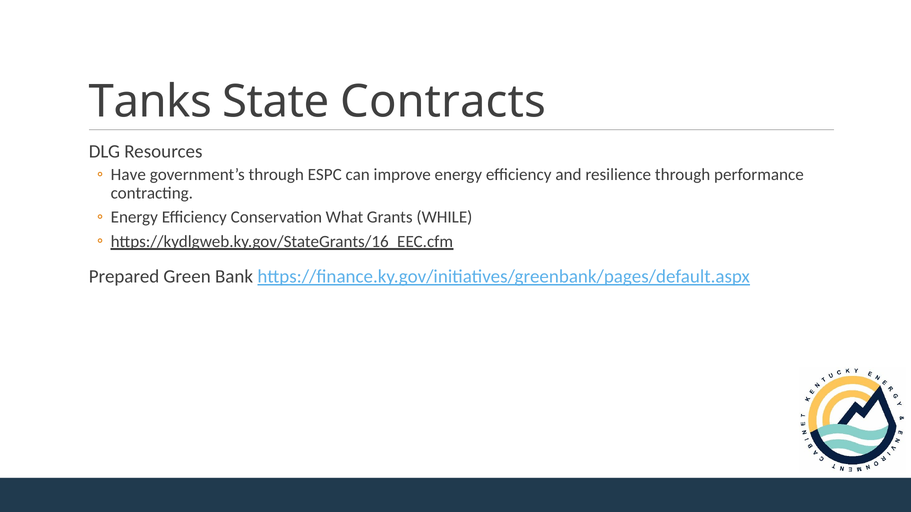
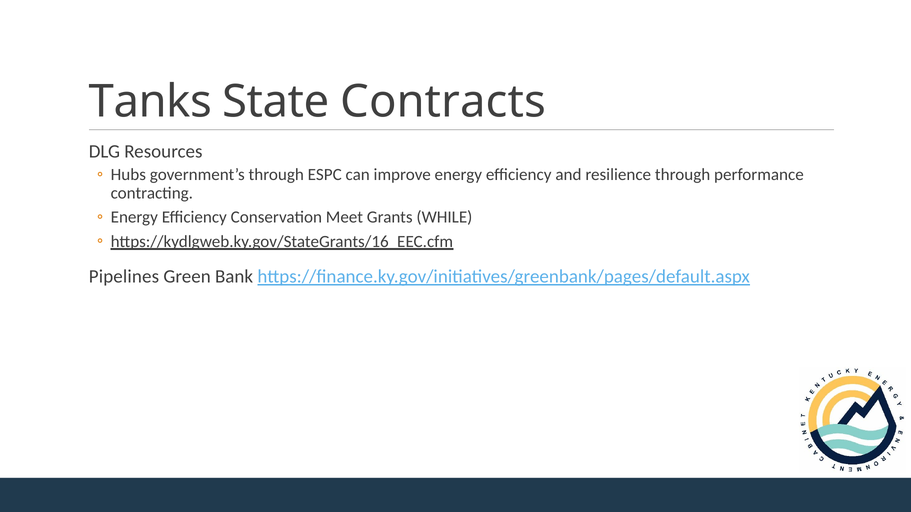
Have: Have -> Hubs
What: What -> Meet
Prepared: Prepared -> Pipelines
